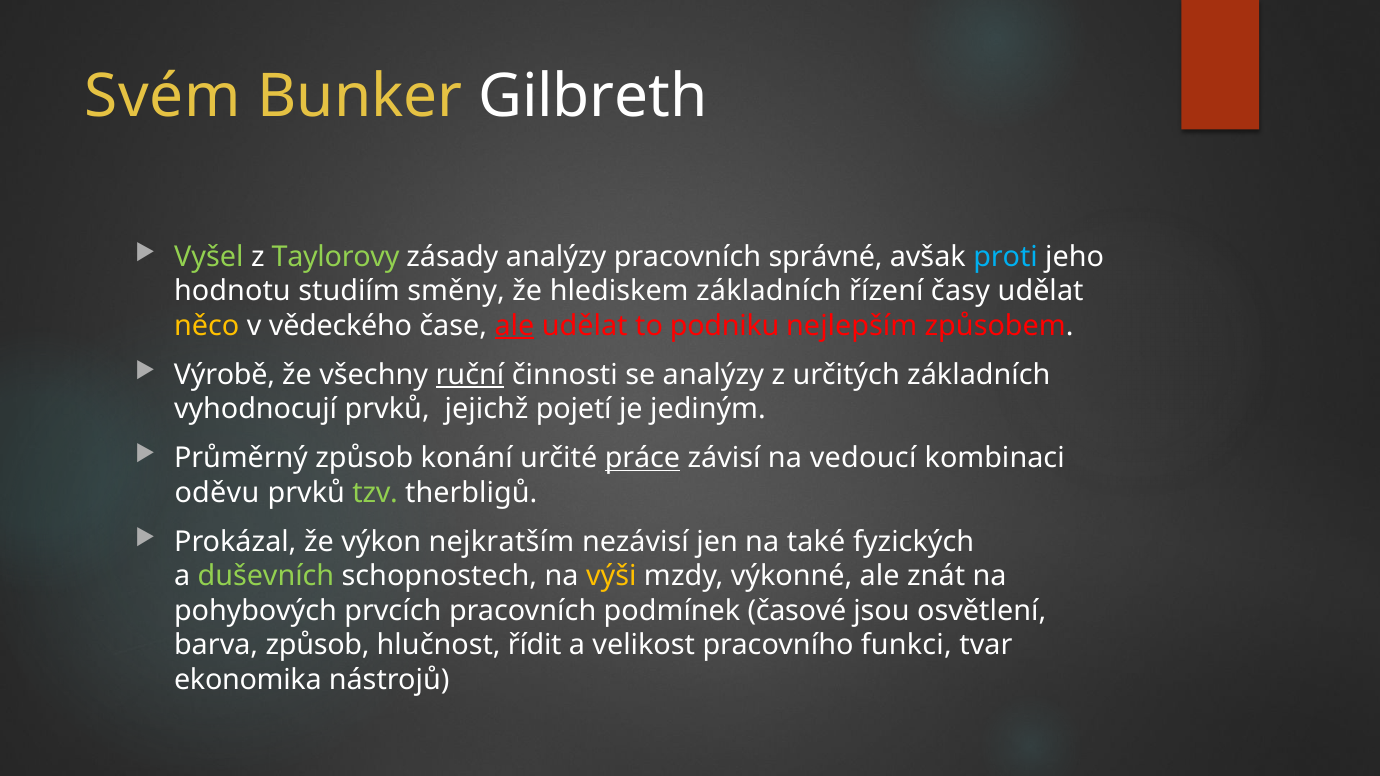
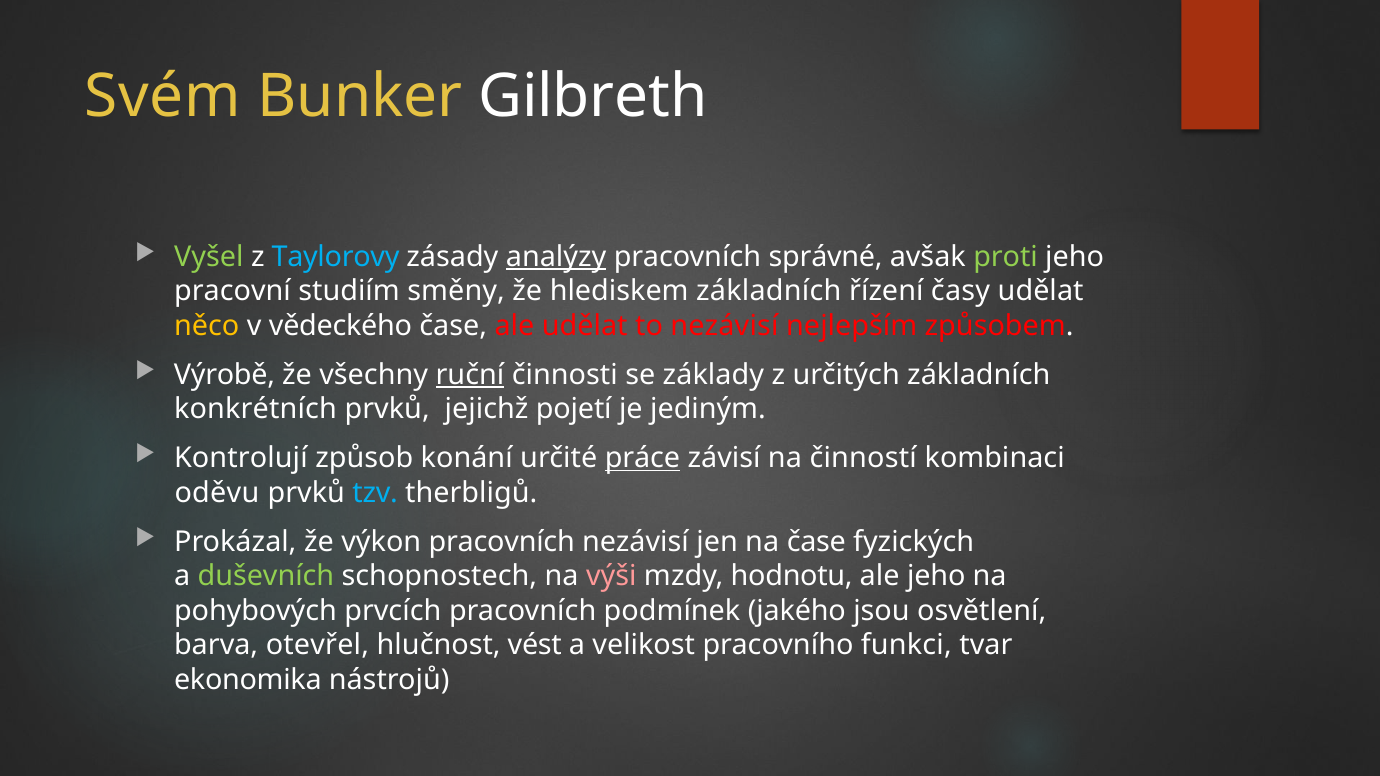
Taylorovy colour: light green -> light blue
analýzy at (556, 257) underline: none -> present
proti colour: light blue -> light green
hodnotu: hodnotu -> pracovní
ale at (514, 326) underline: present -> none
to podniku: podniku -> nezávisí
se analýzy: analýzy -> základy
vyhodnocují: vyhodnocují -> konkrétních
Průměrný: Průměrný -> Kontrolují
vedoucí: vedoucí -> činností
tzv colour: light green -> light blue
výkon nejkratším: nejkratším -> pracovních
na také: také -> čase
výši colour: yellow -> pink
výkonné: výkonné -> hodnotu
ale znát: znát -> jeho
časové: časové -> jakého
barva způsob: způsob -> otevřel
řídit: řídit -> vést
